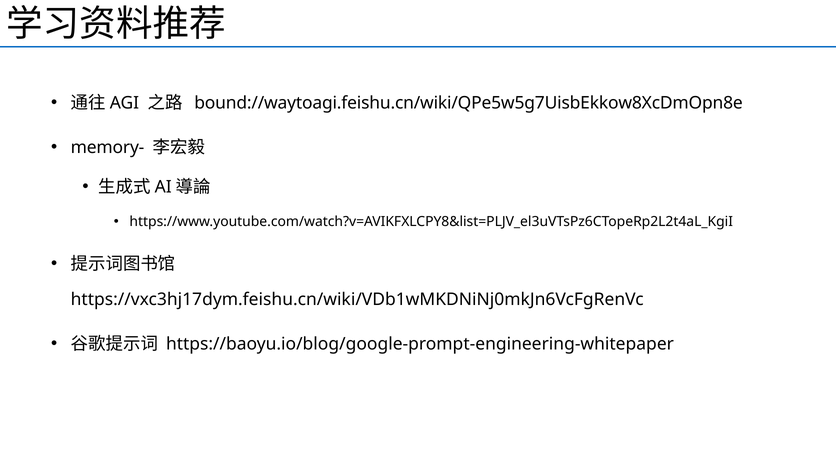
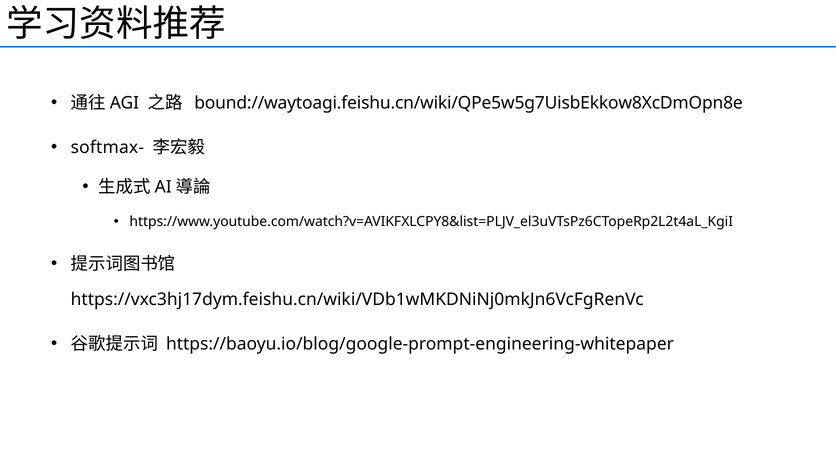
memory-: memory- -> softmax-
